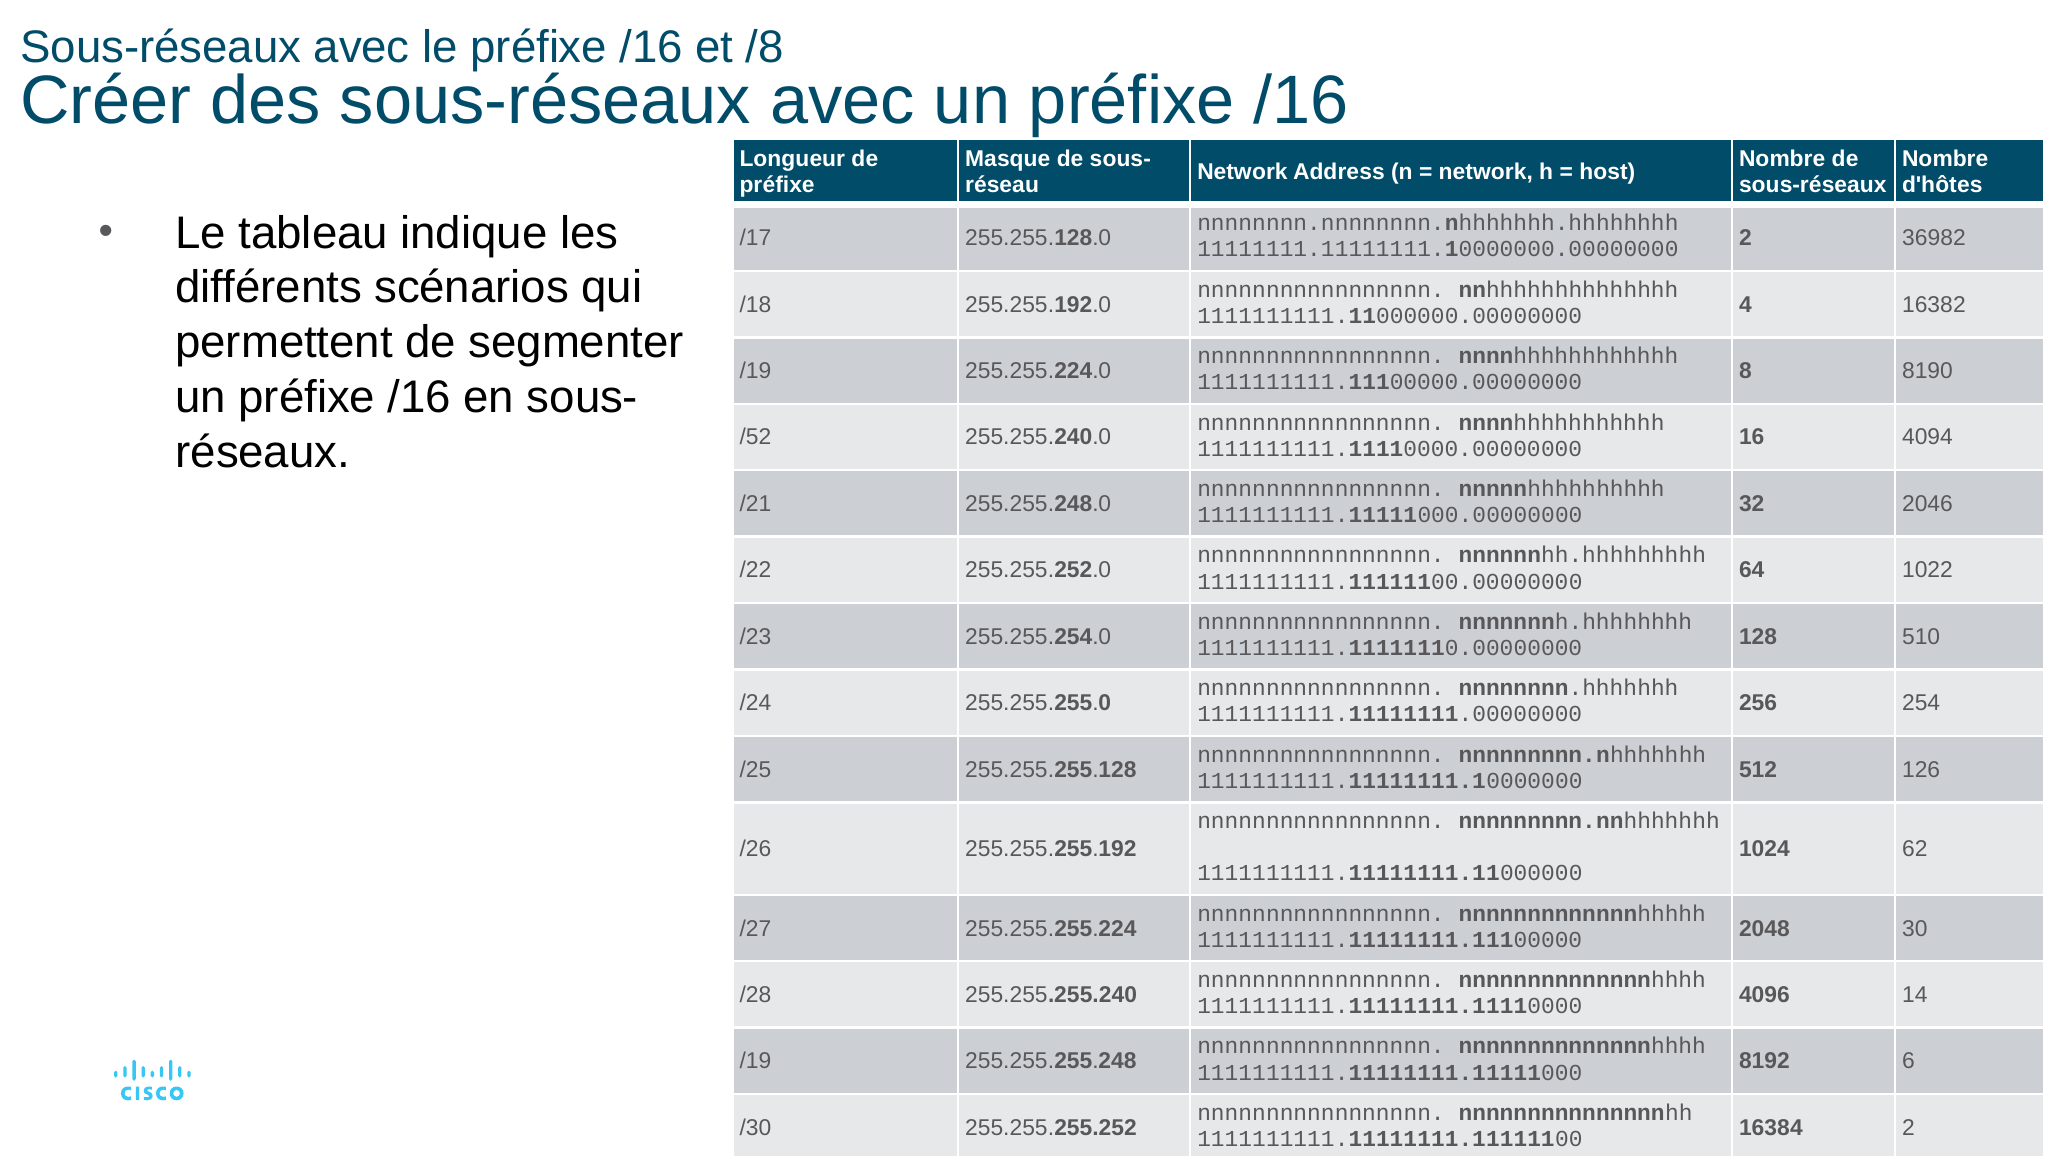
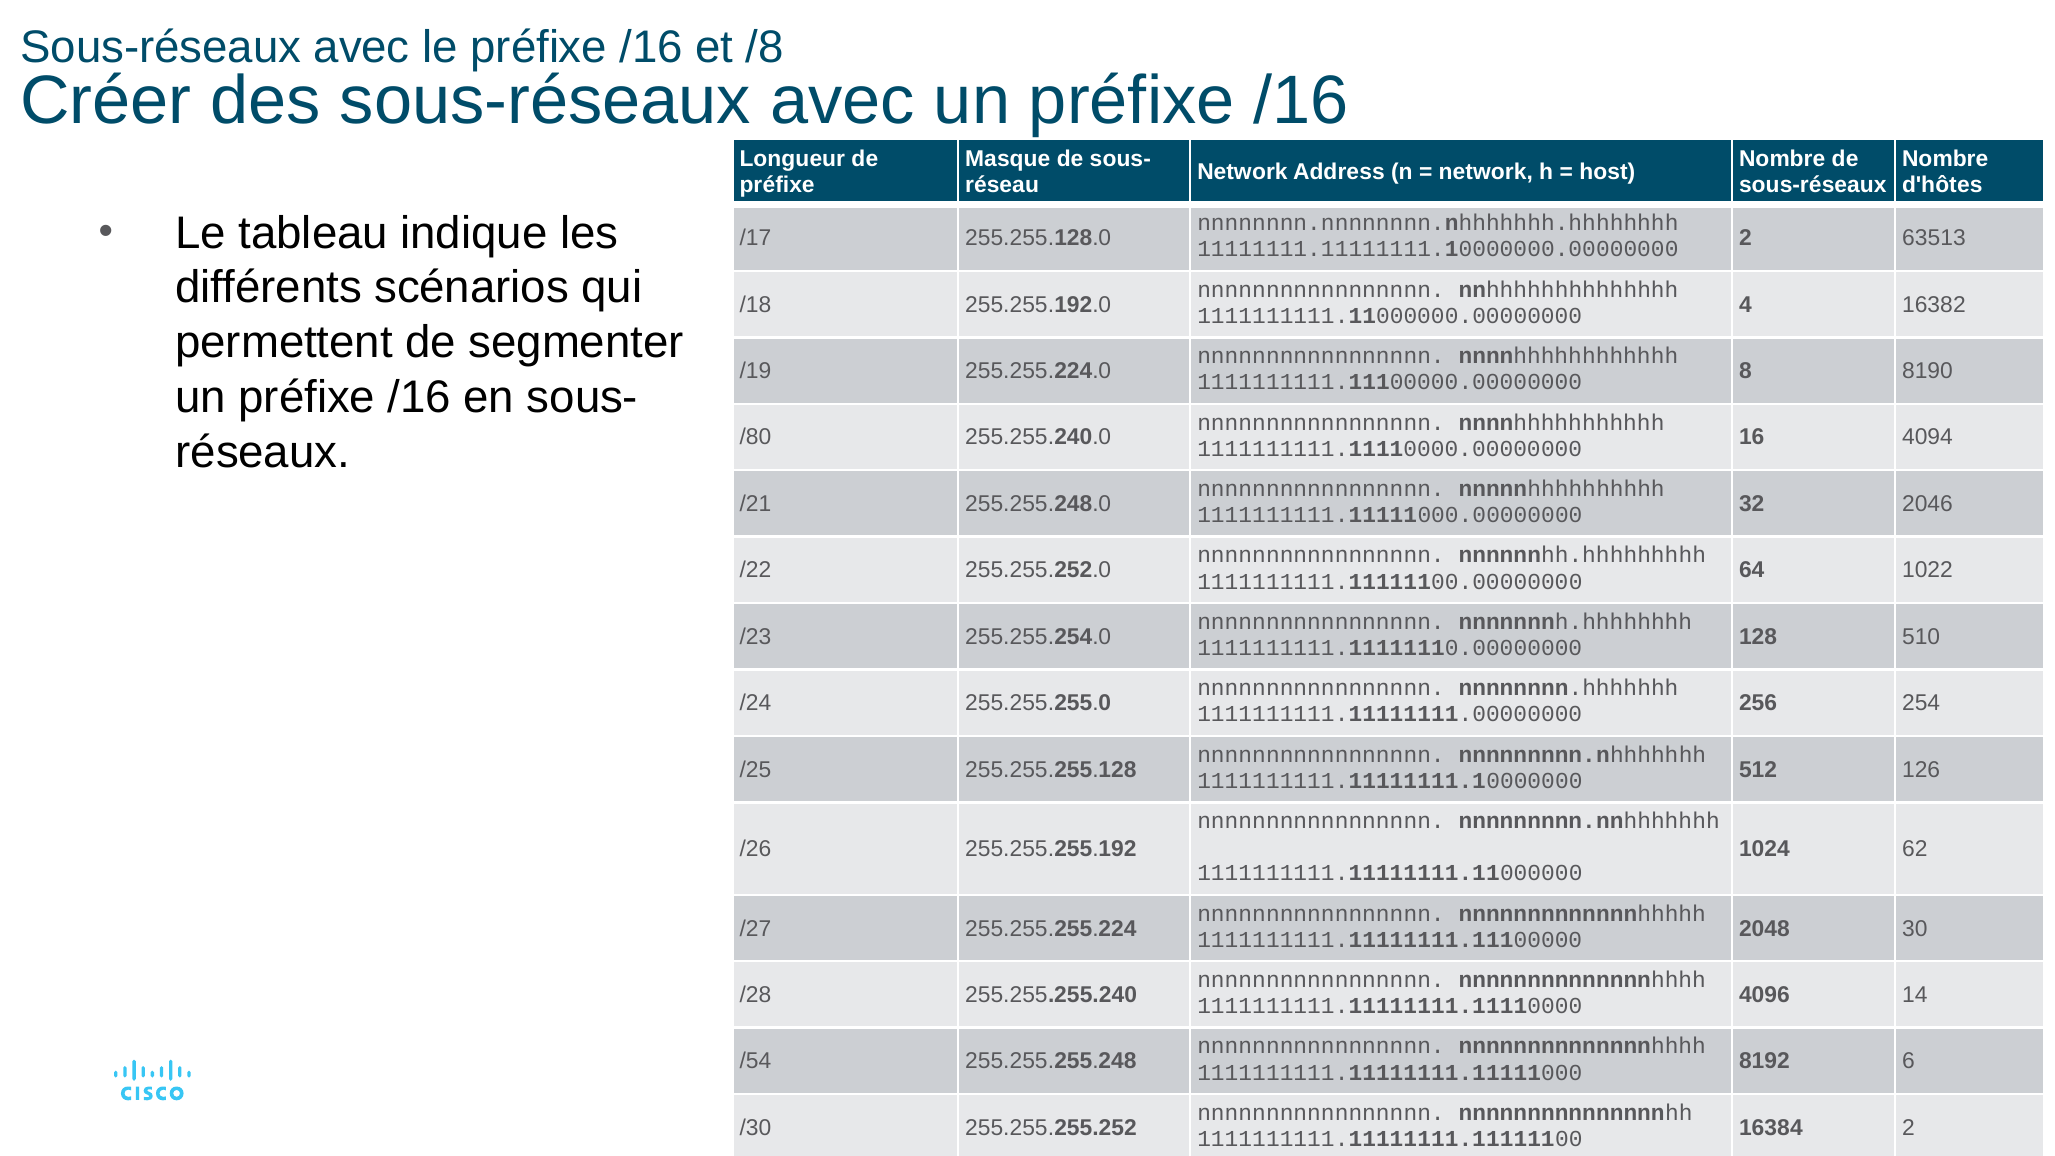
36982: 36982 -> 63513
/52: /52 -> /80
/19 at (756, 1061): /19 -> /54
